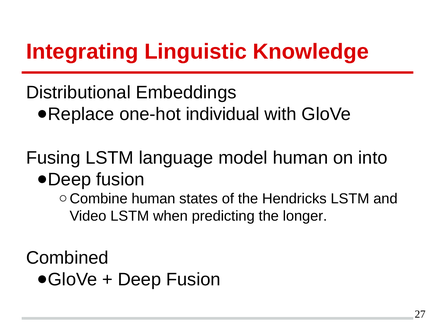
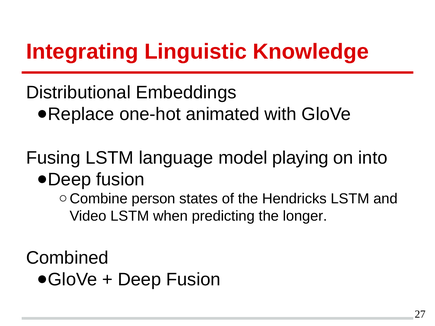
individual: individual -> animated
model human: human -> playing
human at (153, 199): human -> person
